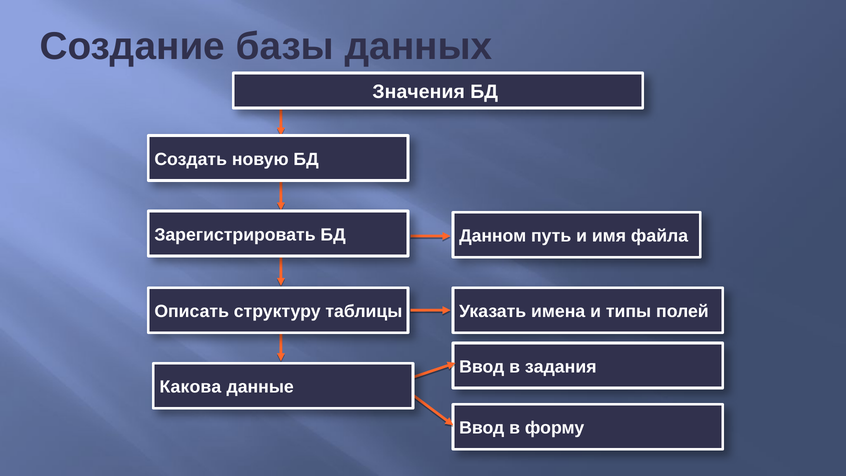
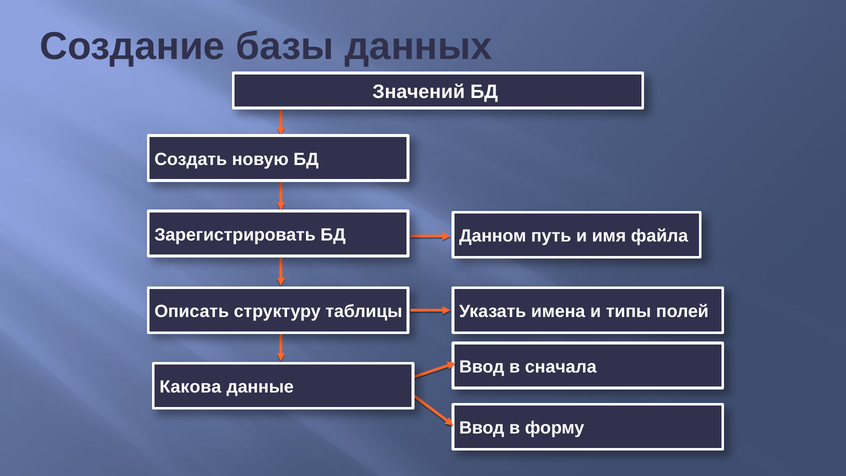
Значения: Значения -> Значений
задания: задания -> сначала
